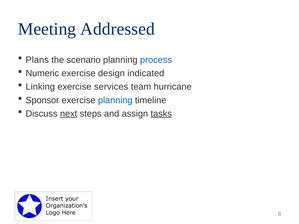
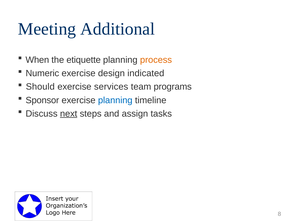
Addressed: Addressed -> Additional
Plans: Plans -> When
scenario: scenario -> etiquette
process colour: blue -> orange
Linking: Linking -> Should
hurricane: hurricane -> programs
tasks underline: present -> none
